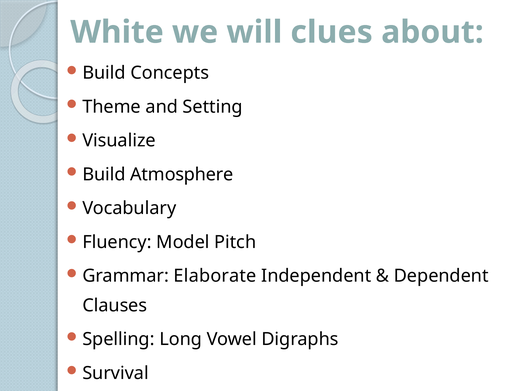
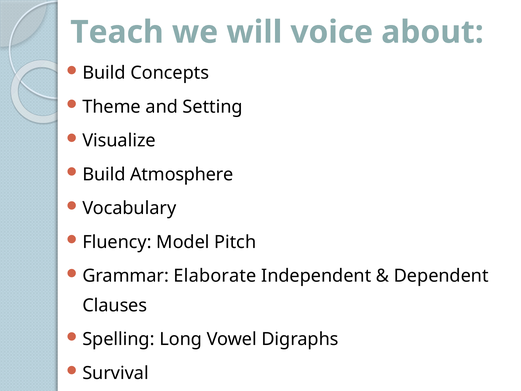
White: White -> Teach
clues: clues -> voice
